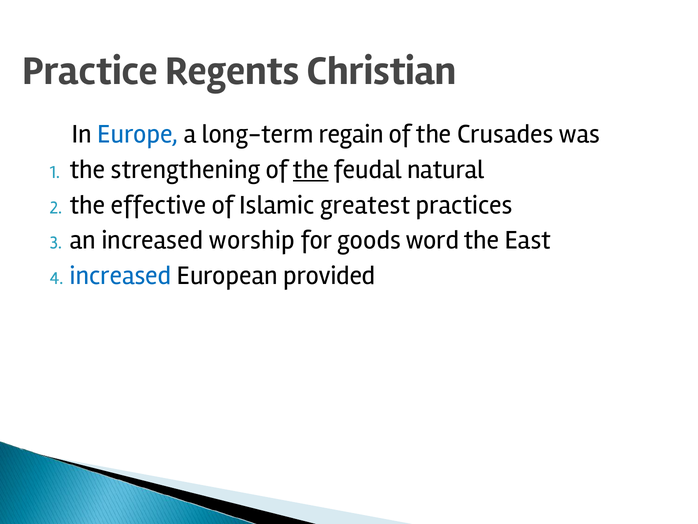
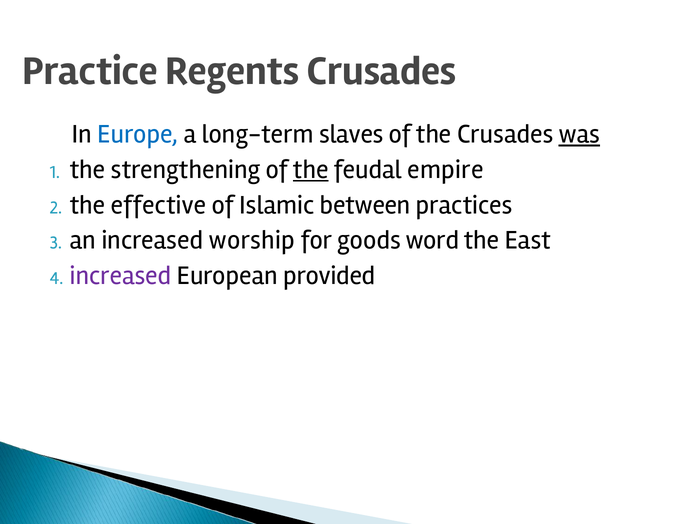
Regents Christian: Christian -> Crusades
regain: regain -> slaves
was underline: none -> present
natural: natural -> empire
greatest: greatest -> between
increased at (121, 275) colour: blue -> purple
